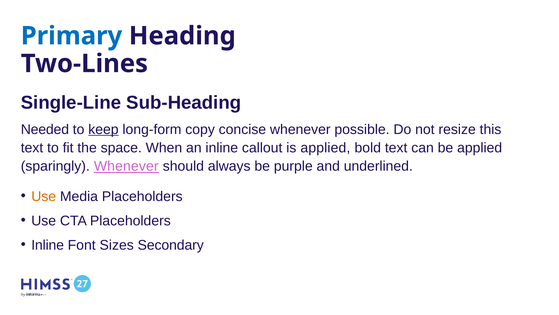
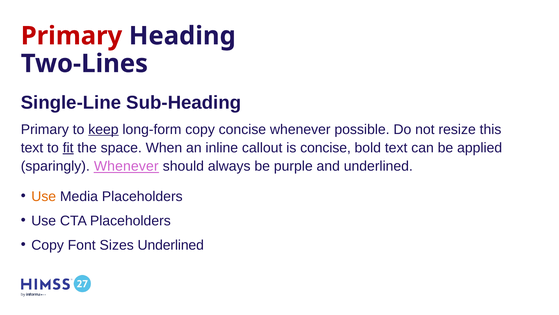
Primary at (71, 36) colour: blue -> red
Needed at (45, 129): Needed -> Primary
fit underline: none -> present
is applied: applied -> concise
Inline at (48, 245): Inline -> Copy
Sizes Secondary: Secondary -> Underlined
